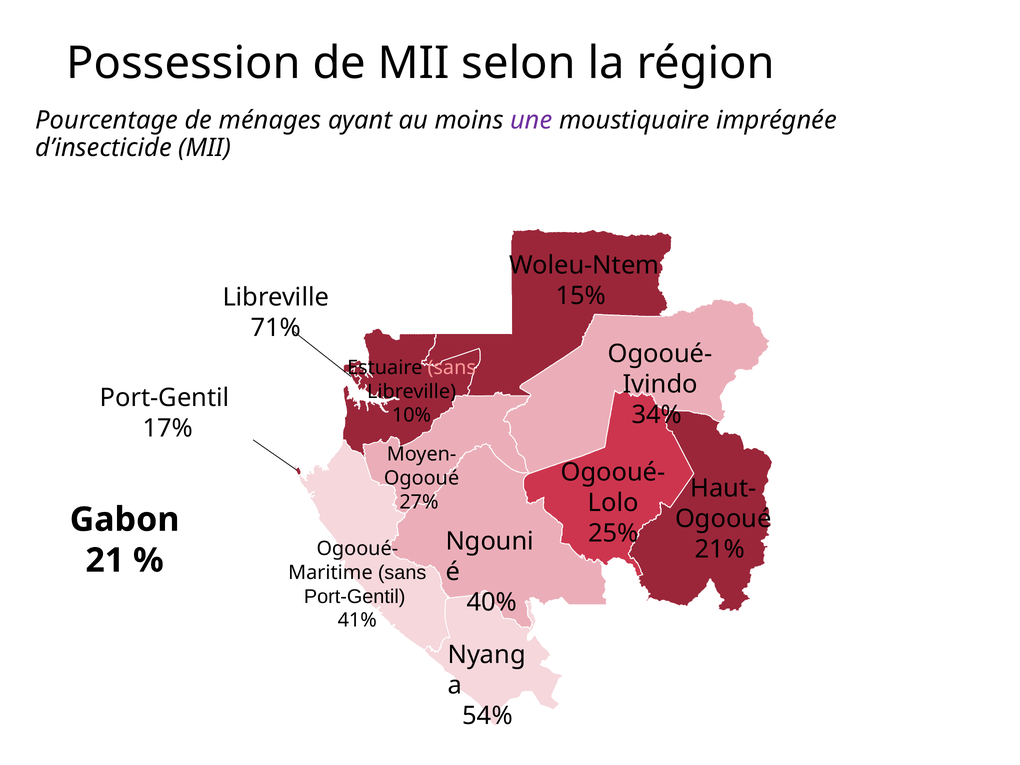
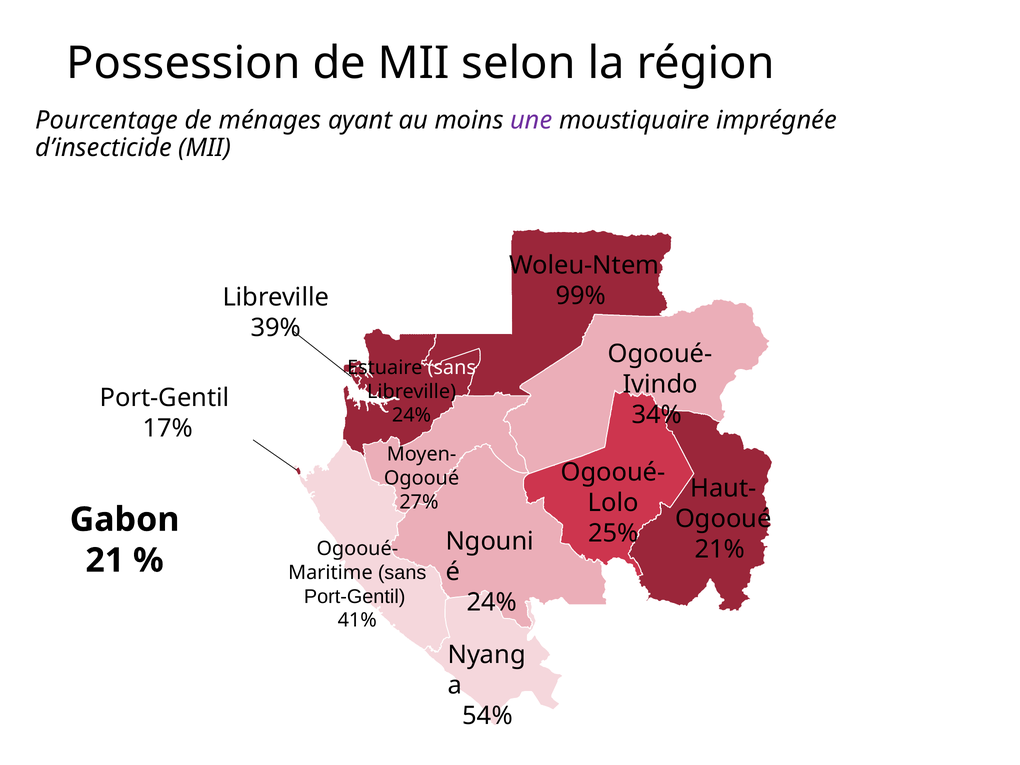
15%: 15% -> 99%
71%: 71% -> 39%
sans at (452, 368) colour: pink -> white
10% at (412, 415): 10% -> 24%
40% at (492, 603): 40% -> 24%
